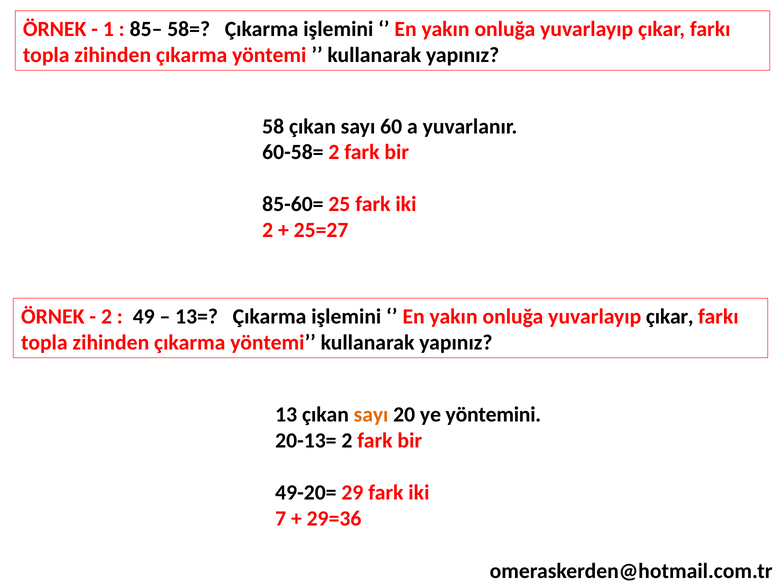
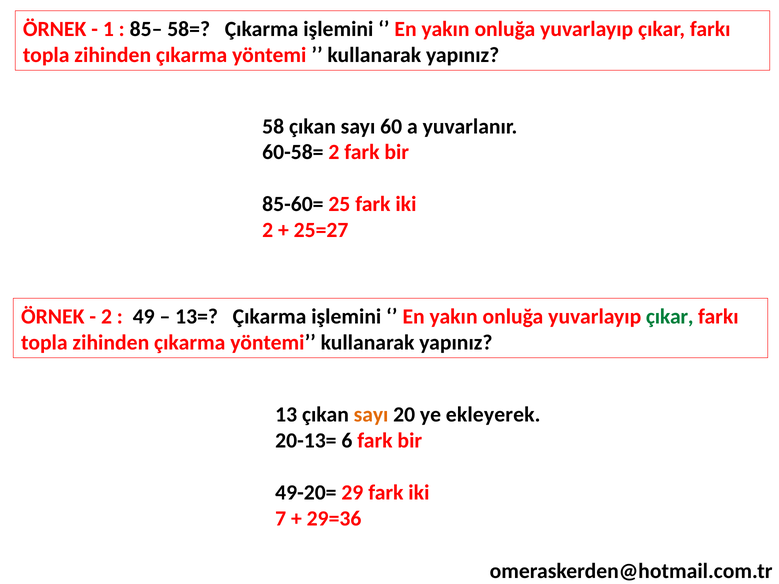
çıkar at (670, 317) colour: black -> green
yöntemini: yöntemini -> ekleyerek
20-13= 2: 2 -> 6
